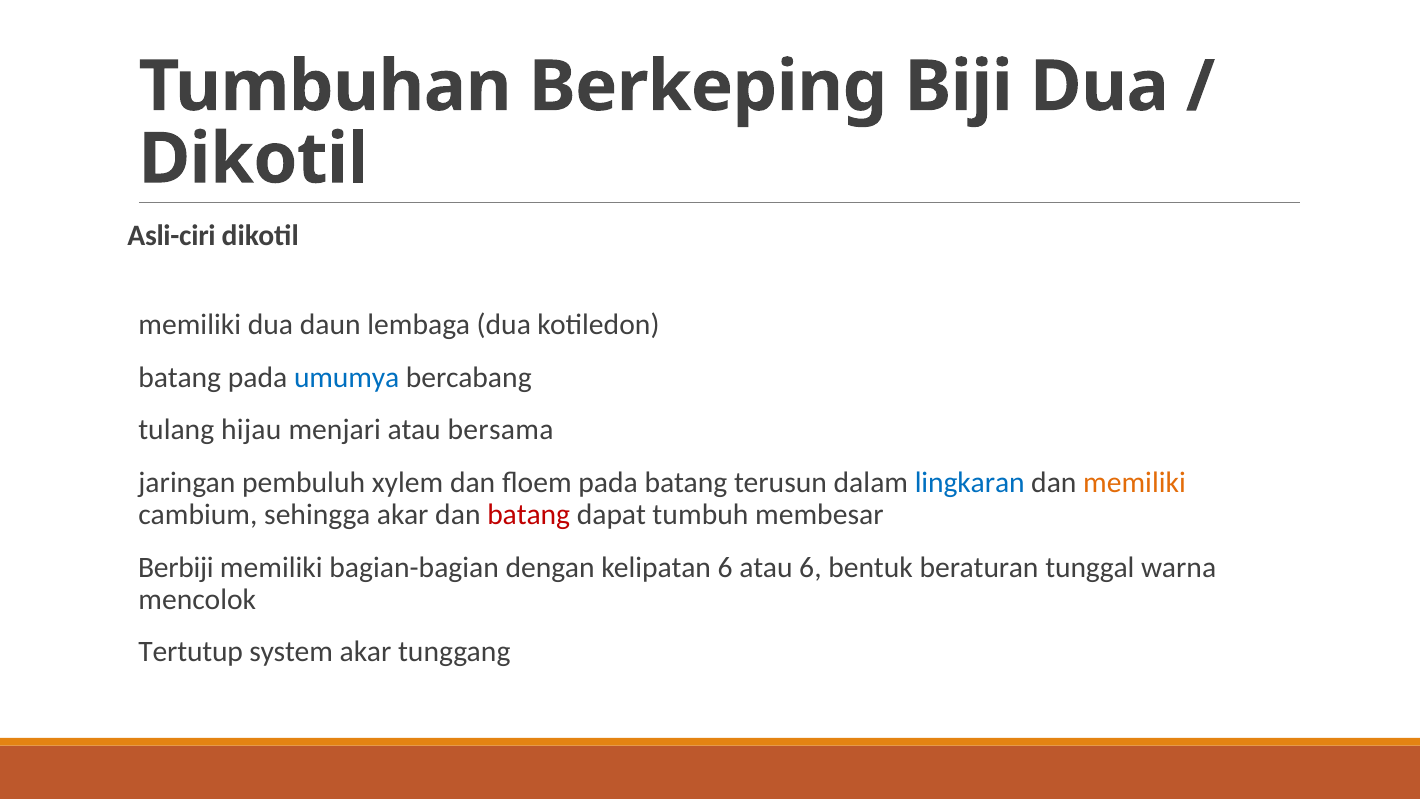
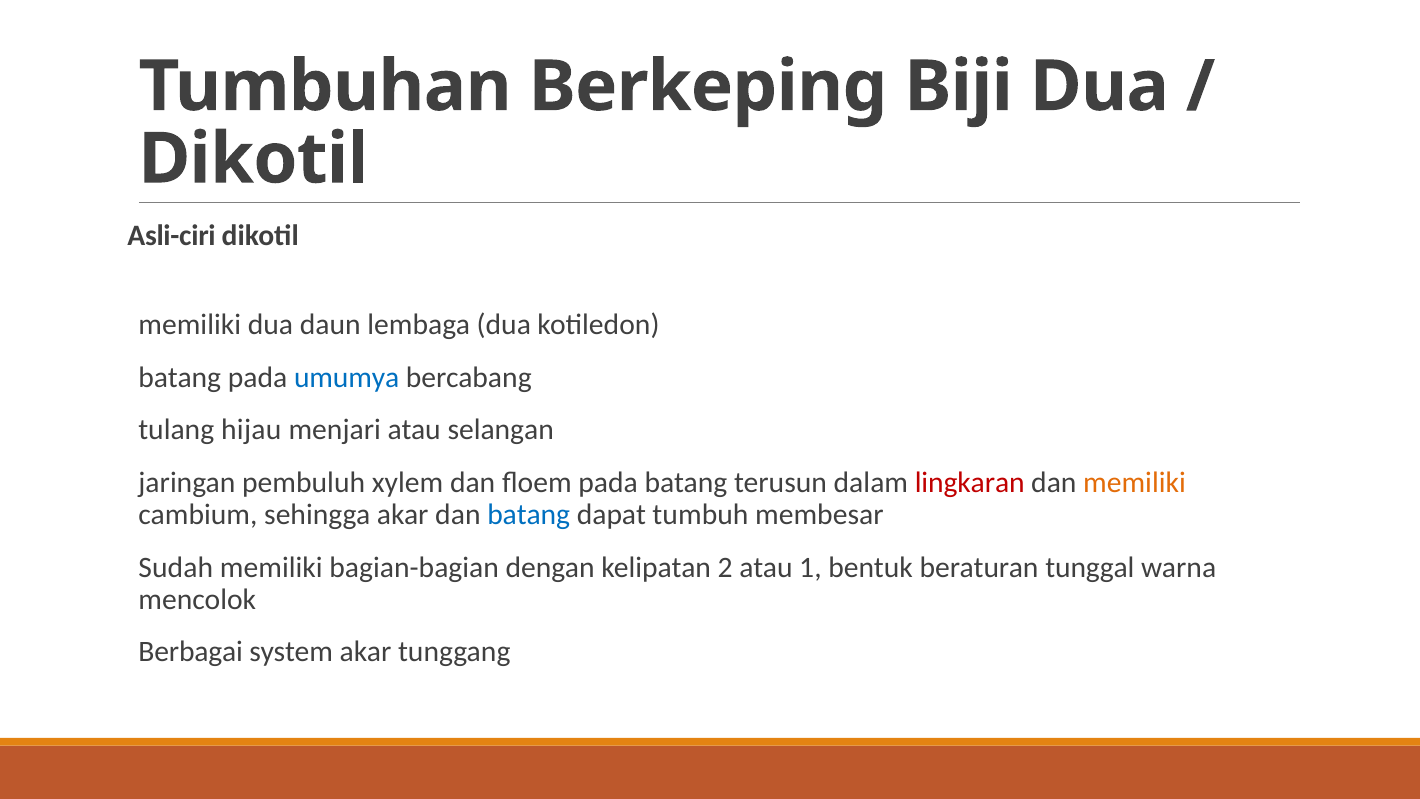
bersama: bersama -> selangan
lingkaran colour: blue -> red
batang at (529, 515) colour: red -> blue
Berbiji: Berbiji -> Sudah
kelipatan 6: 6 -> 2
atau 6: 6 -> 1
Tertutup: Tertutup -> Berbagai
